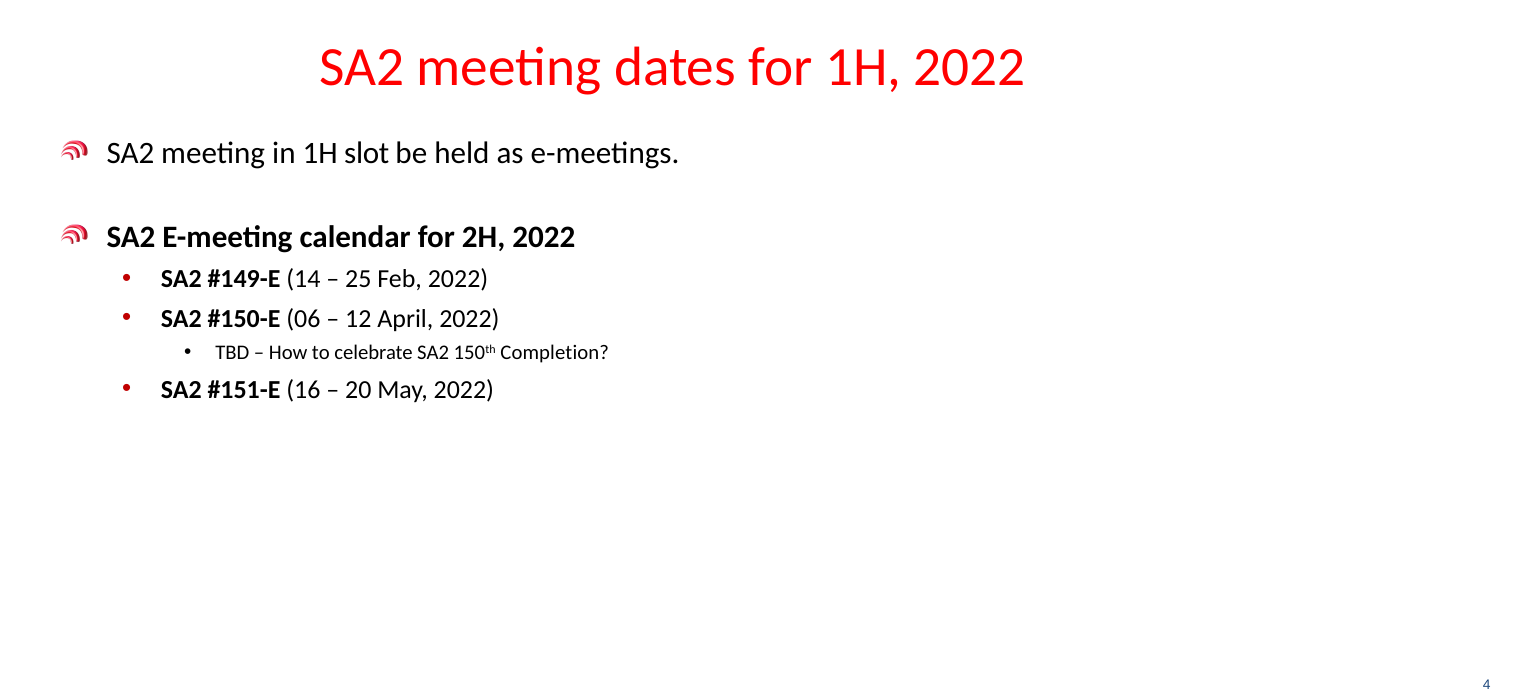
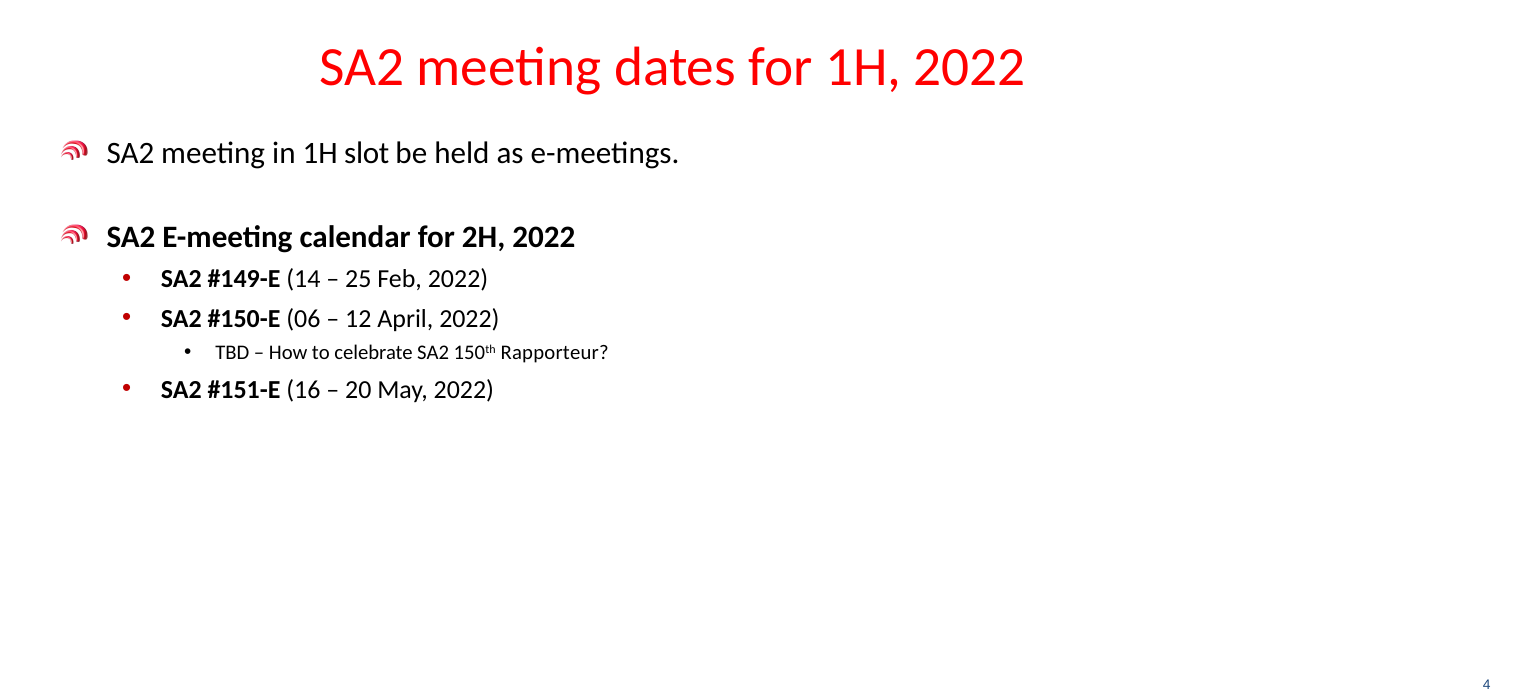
Completion: Completion -> Rapporteur
